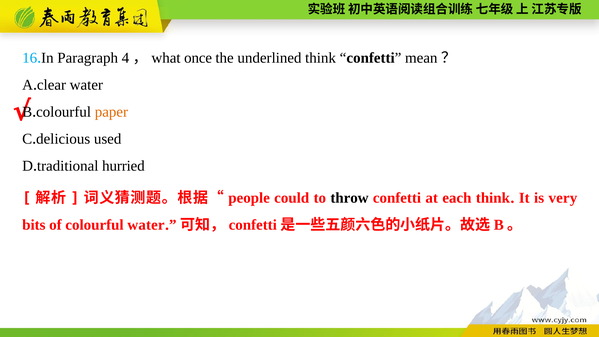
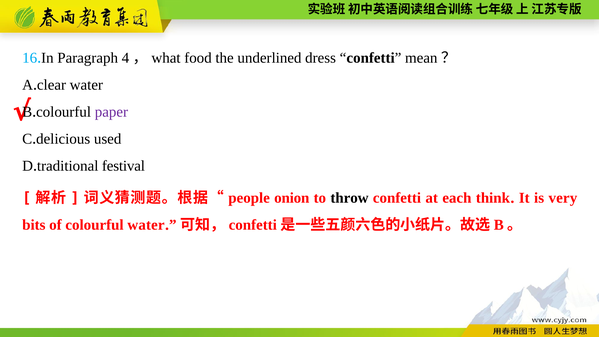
once: once -> food
underlined think: think -> dress
paper colour: orange -> purple
hurried: hurried -> festival
could: could -> onion
